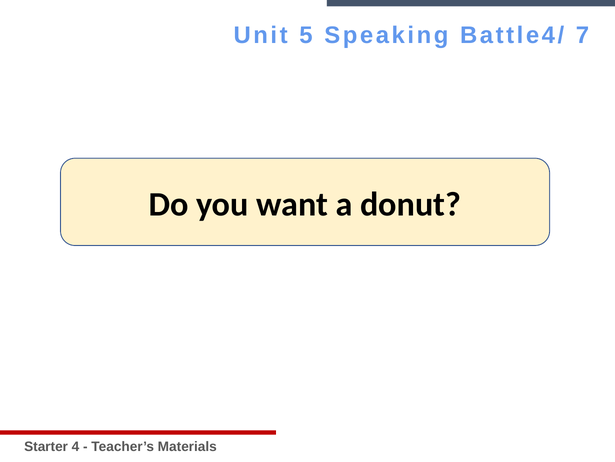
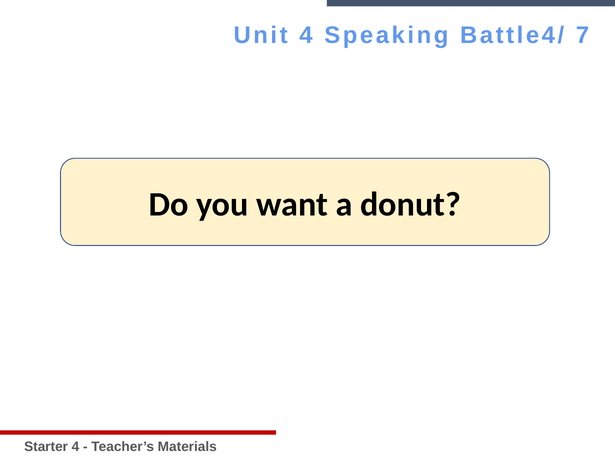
Unit 5: 5 -> 4
